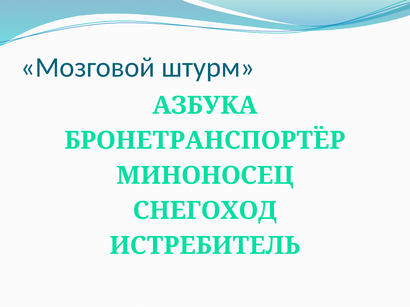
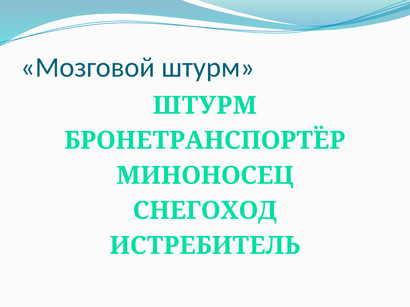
АЗБУКА at (205, 106): АЗБУКА -> ШТУРМ
